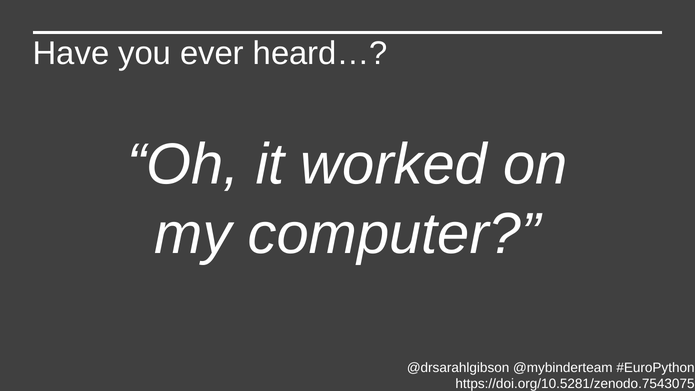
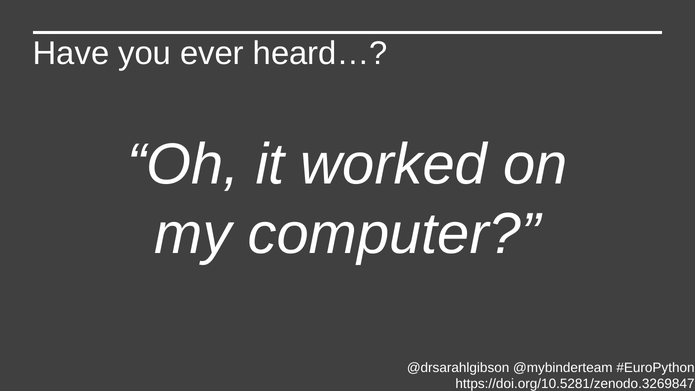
https://doi.org/10.5281/zenodo.7543075: https://doi.org/10.5281/zenodo.7543075 -> https://doi.org/10.5281/zenodo.3269847
